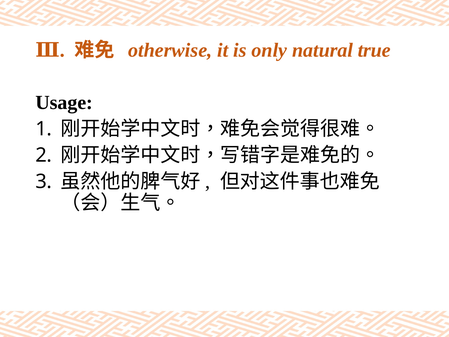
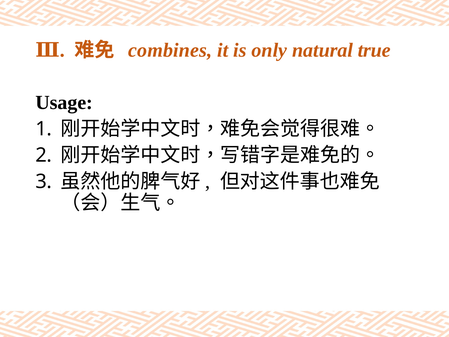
otherwise: otherwise -> combines
